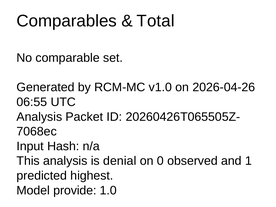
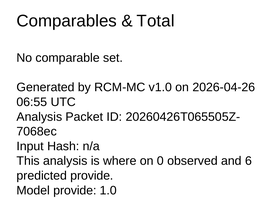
denial: denial -> where
1: 1 -> 6
predicted highest: highest -> provide
